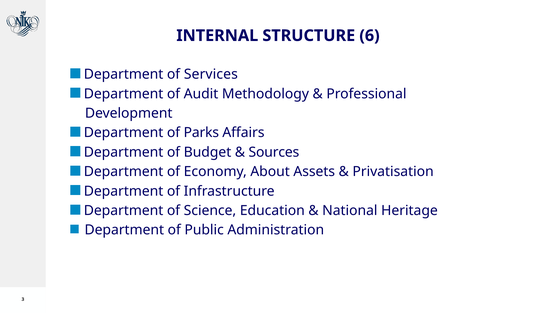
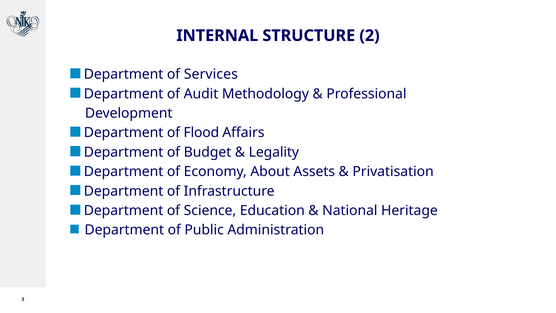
6: 6 -> 2
Parks: Parks -> Flood
Sources: Sources -> Legality
